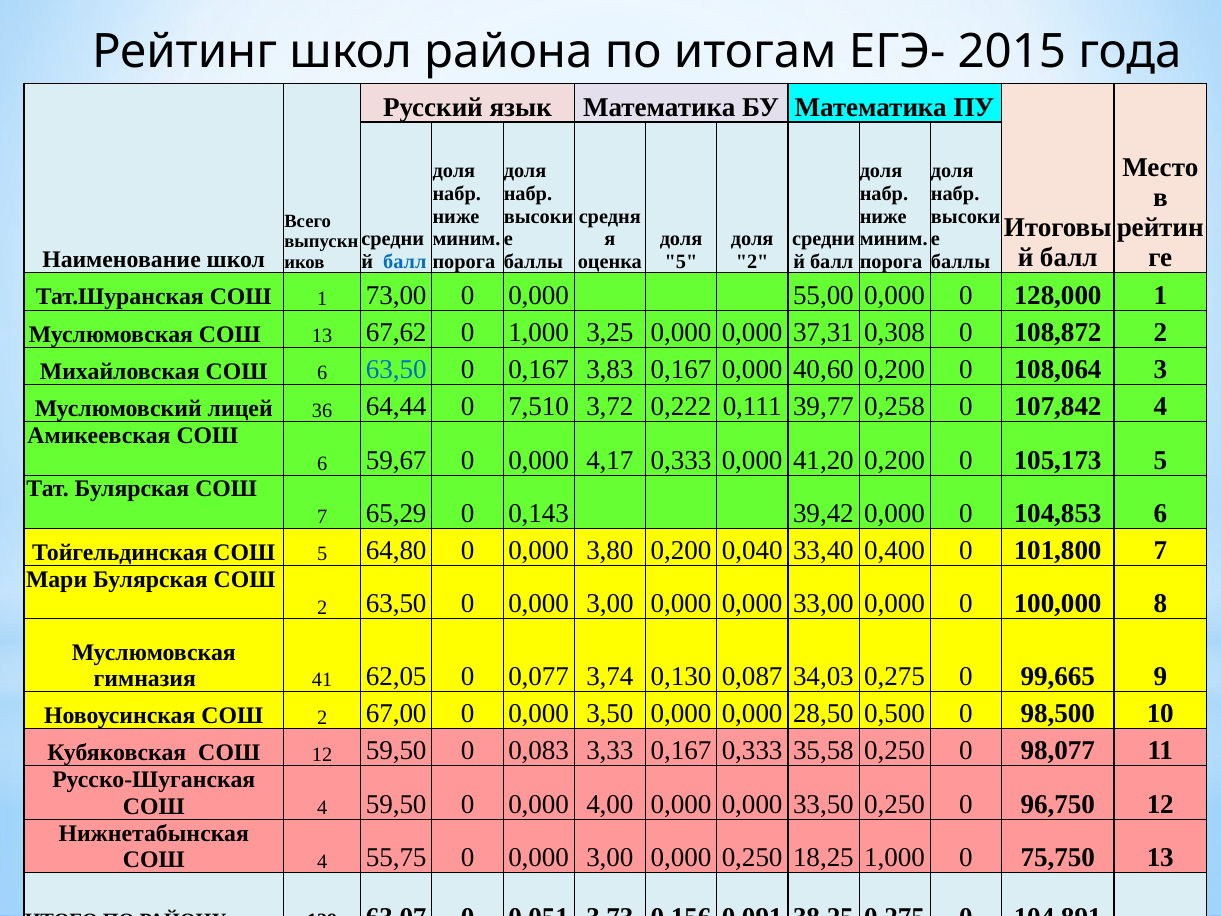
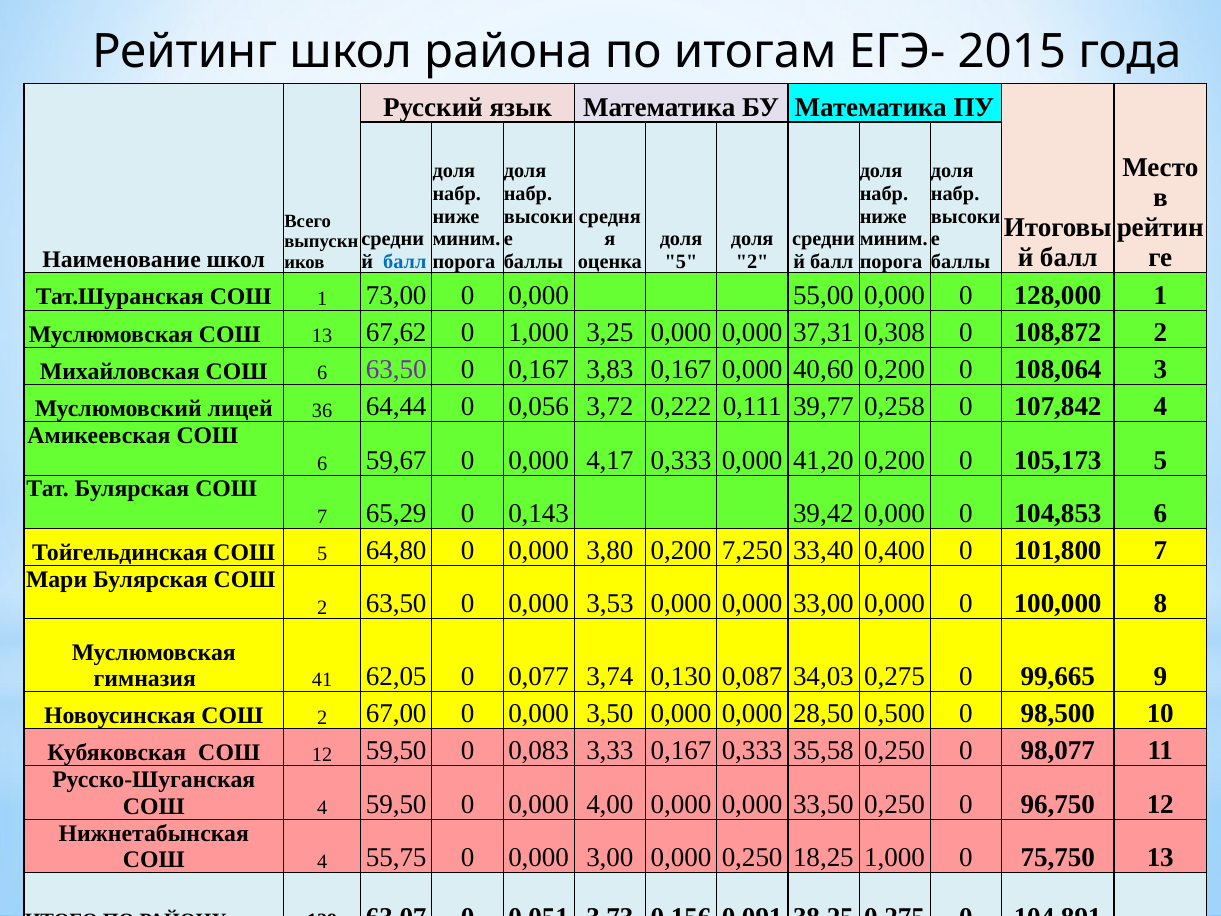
63,50 at (396, 369) colour: blue -> purple
7,510: 7,510 -> 0,056
0,040: 0,040 -> 7,250
63,50 0 0,000 3,00: 3,00 -> 3,53
